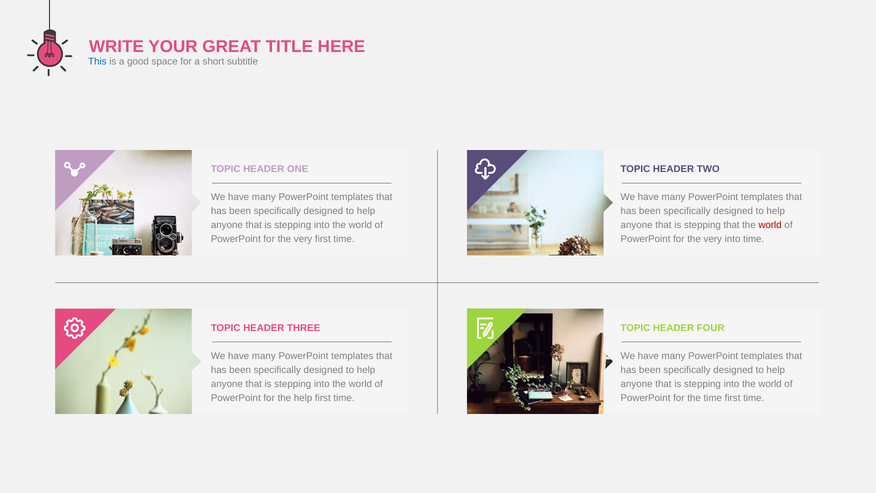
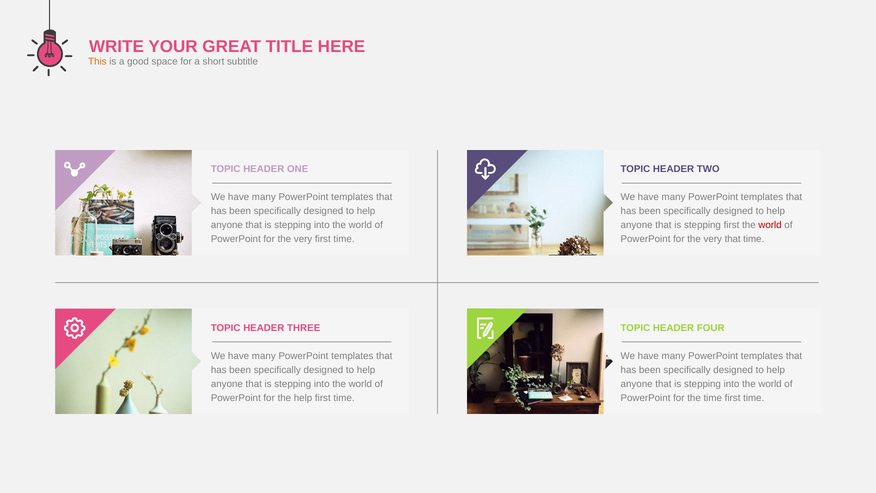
This colour: blue -> orange
stepping that: that -> first
very into: into -> that
